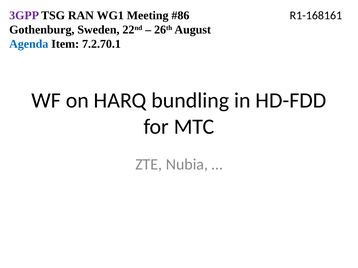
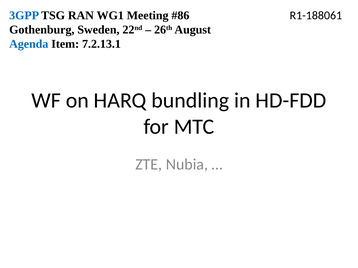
3GPP colour: purple -> blue
R1-168161: R1-168161 -> R1-188061
7.2.70.1: 7.2.70.1 -> 7.2.13.1
